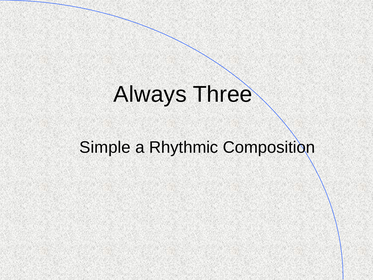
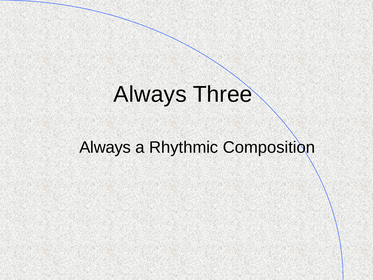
Simple at (105, 147): Simple -> Always
